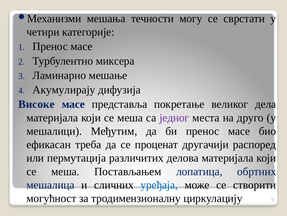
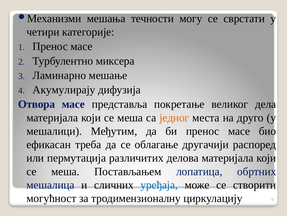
Високе: Високе -> Отвора
једног colour: purple -> orange
проценат: проценат -> облагање
